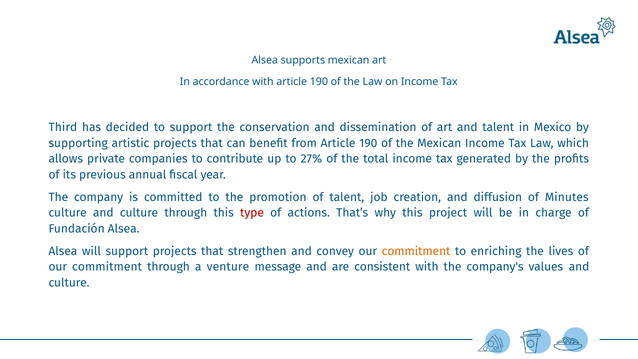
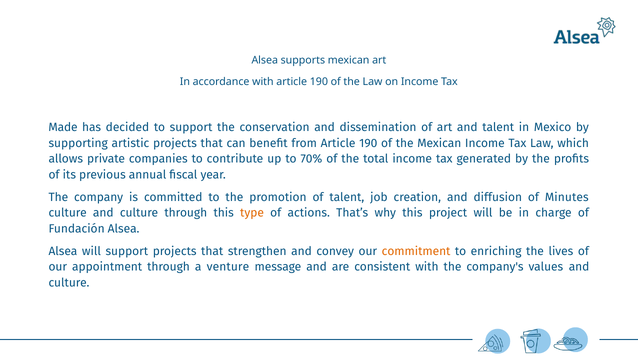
Third: Third -> Made
27%: 27% -> 70%
type colour: red -> orange
commitment at (107, 267): commitment -> appointment
